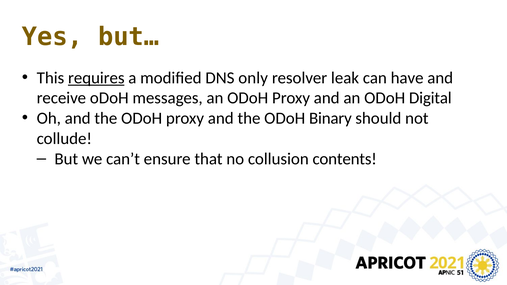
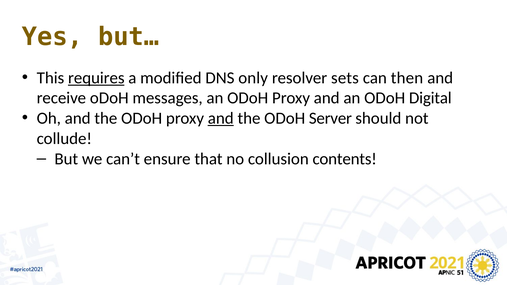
leak: leak -> sets
have: have -> then
and at (221, 118) underline: none -> present
Binary: Binary -> Server
